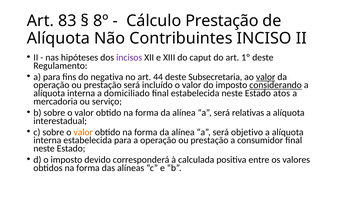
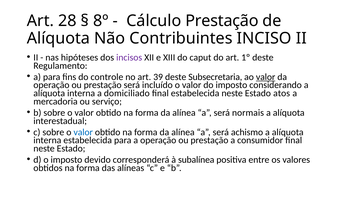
83: 83 -> 28
negativa: negativa -> controle
44: 44 -> 39
considerando underline: present -> none
relativas: relativas -> normais
valor at (83, 132) colour: orange -> blue
objetivo: objetivo -> achismo
calculada: calculada -> subalínea
